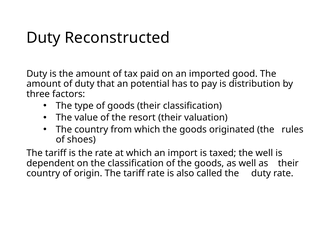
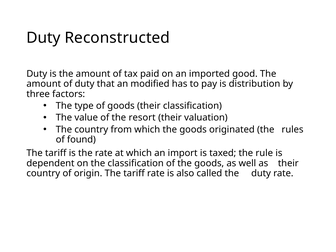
potential: potential -> modified
shoes: shoes -> found
the well: well -> rule
